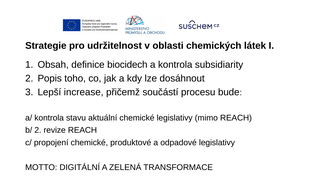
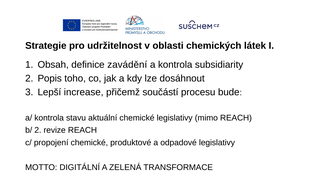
biocidech: biocidech -> zavádění
